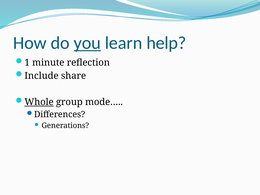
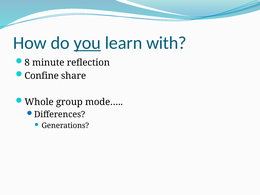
help: help -> with
1: 1 -> 8
Include: Include -> Confine
Whole underline: present -> none
